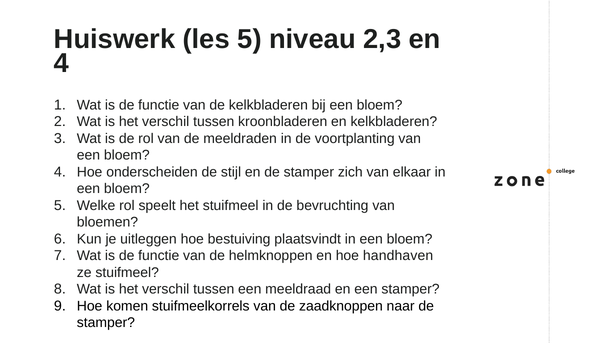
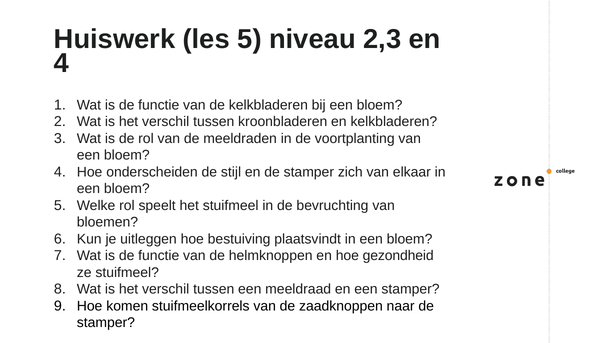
handhaven: handhaven -> gezondheid
